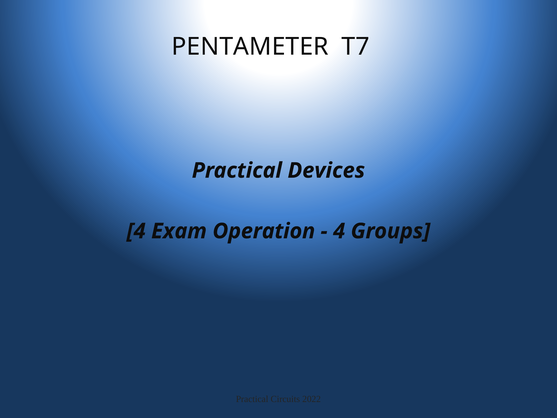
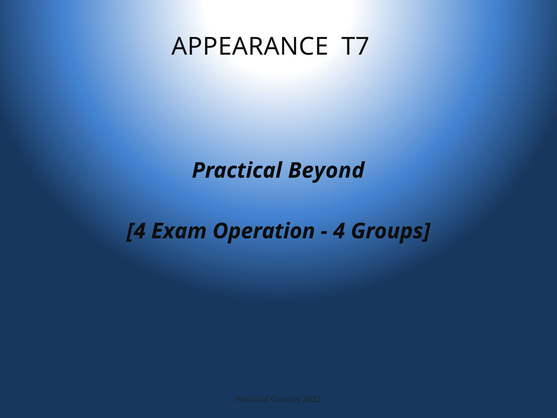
PENTAMETER: PENTAMETER -> APPEARANCE
Devices: Devices -> Beyond
